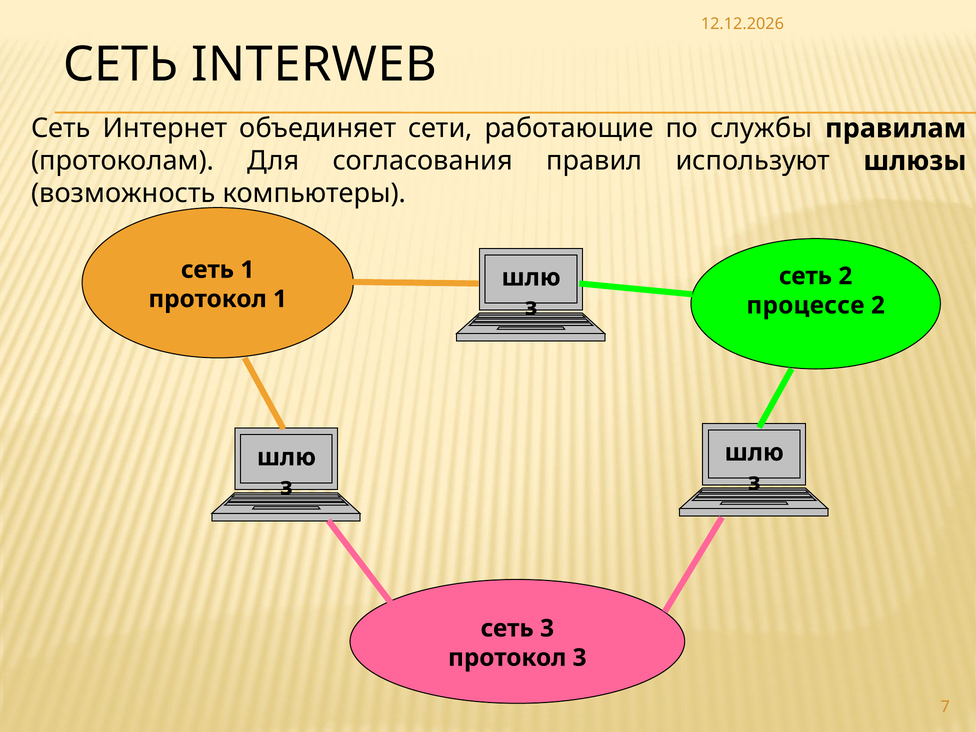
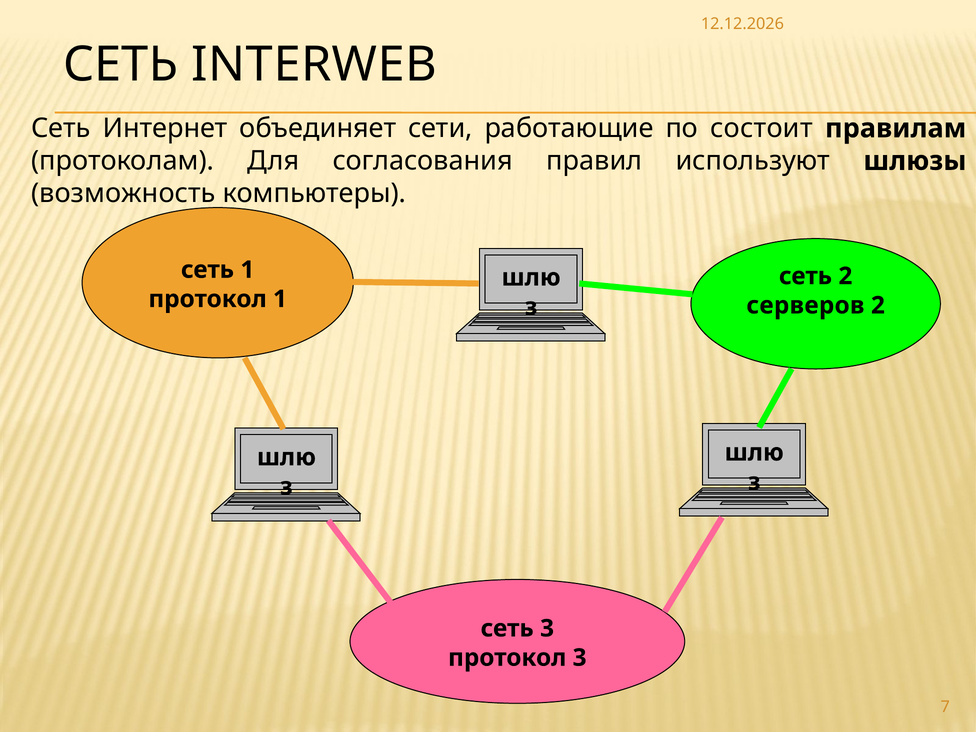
службы: службы -> состоит
процессе: процессе -> серверов
